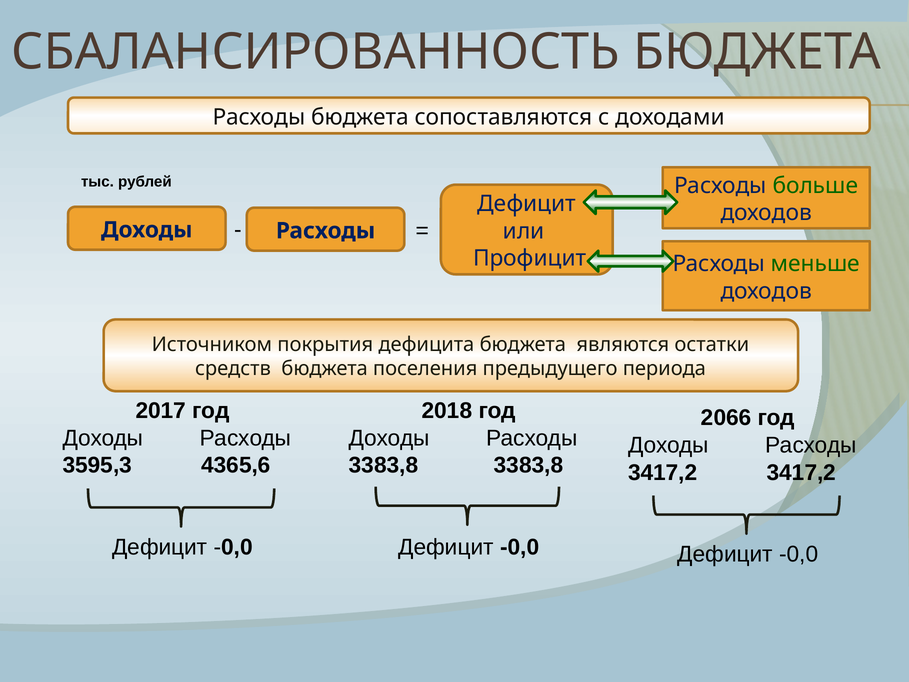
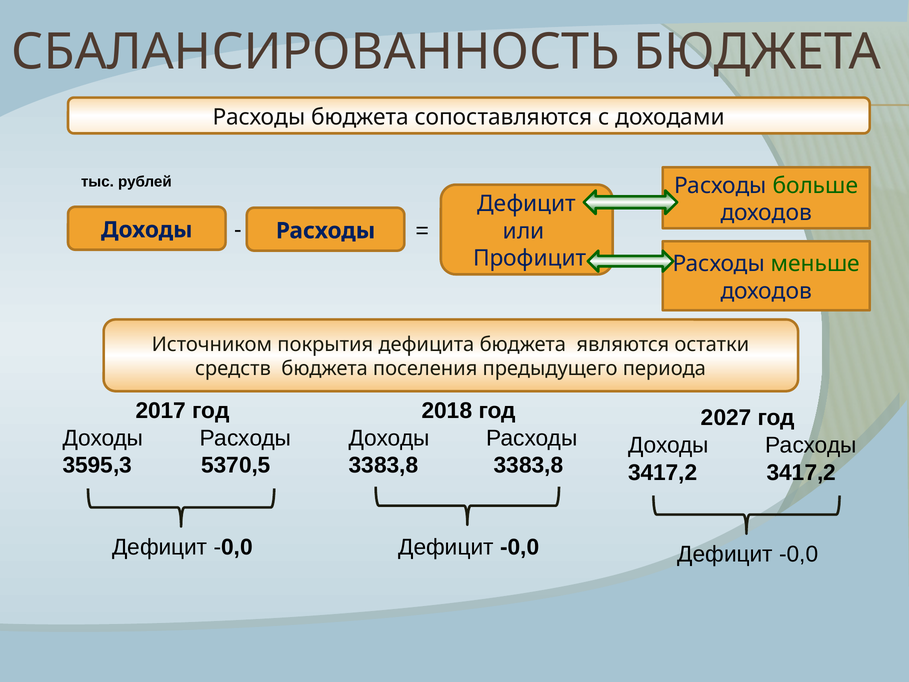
2066: 2066 -> 2027
4365,6: 4365,6 -> 5370,5
